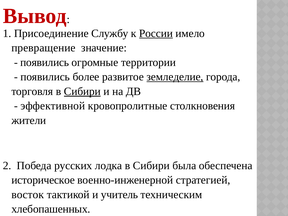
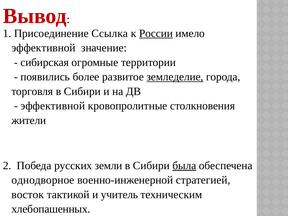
Службу: Службу -> Ссылка
превращение at (44, 48): превращение -> эффективной
появились at (45, 62): появились -> сибирская
Сибири at (82, 91) underline: present -> none
лодка: лодка -> земли
была underline: none -> present
историческое: историческое -> однодворное
